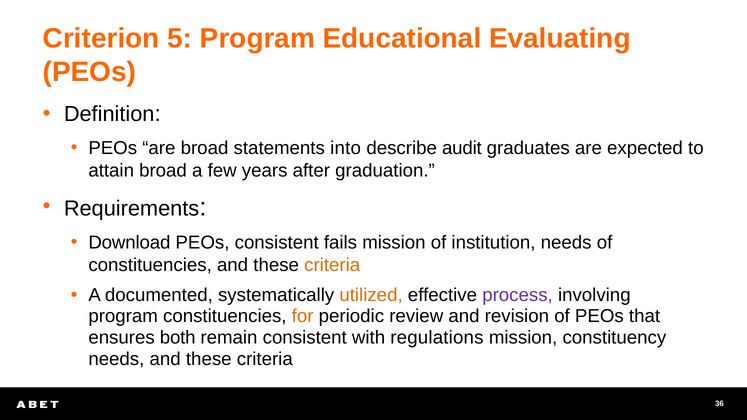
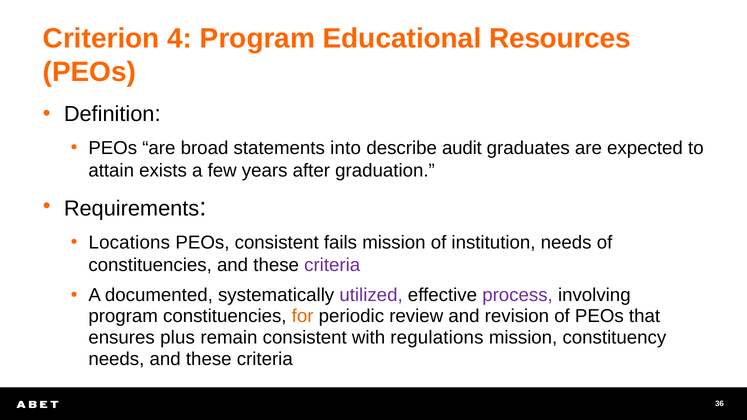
5: 5 -> 4
Evaluating: Evaluating -> Resources
attain broad: broad -> exists
Download: Download -> Locations
criteria at (332, 265) colour: orange -> purple
utilized colour: orange -> purple
both: both -> plus
